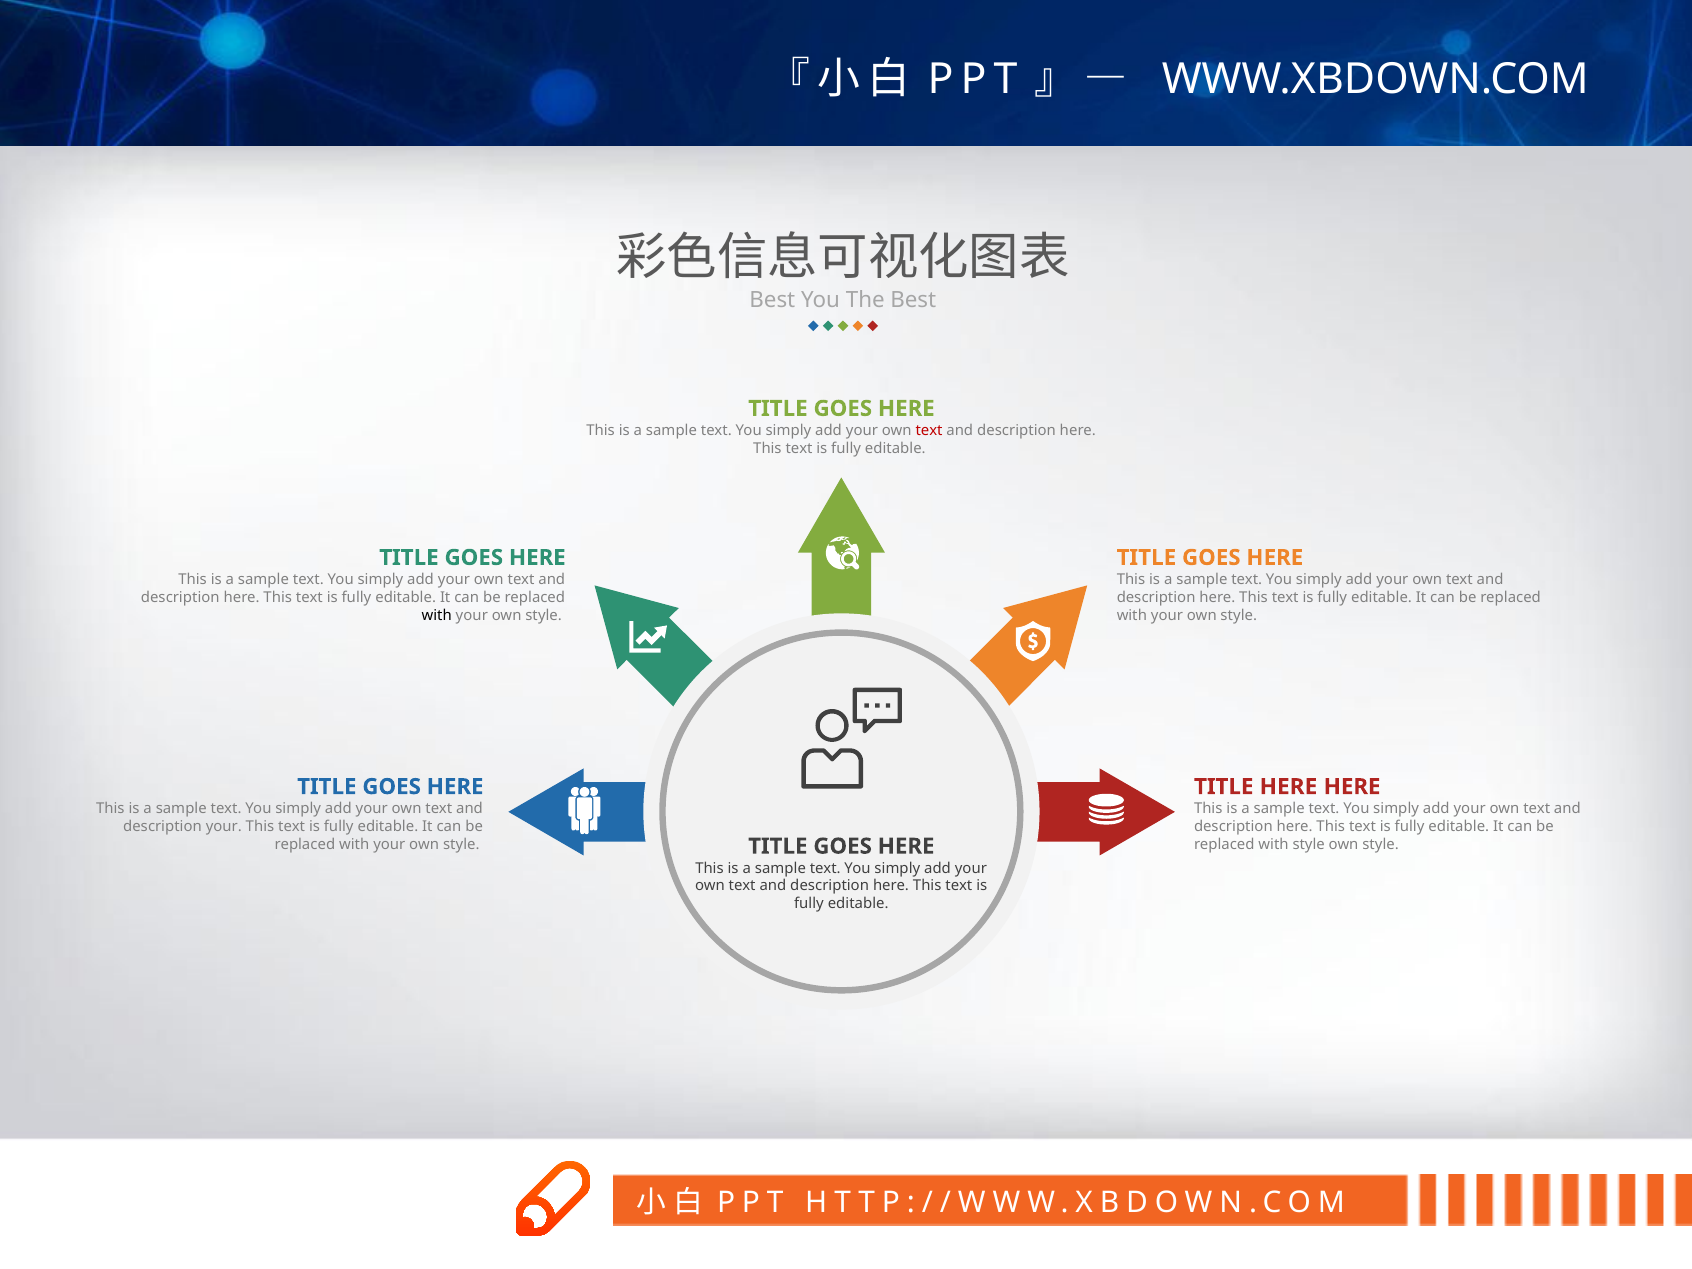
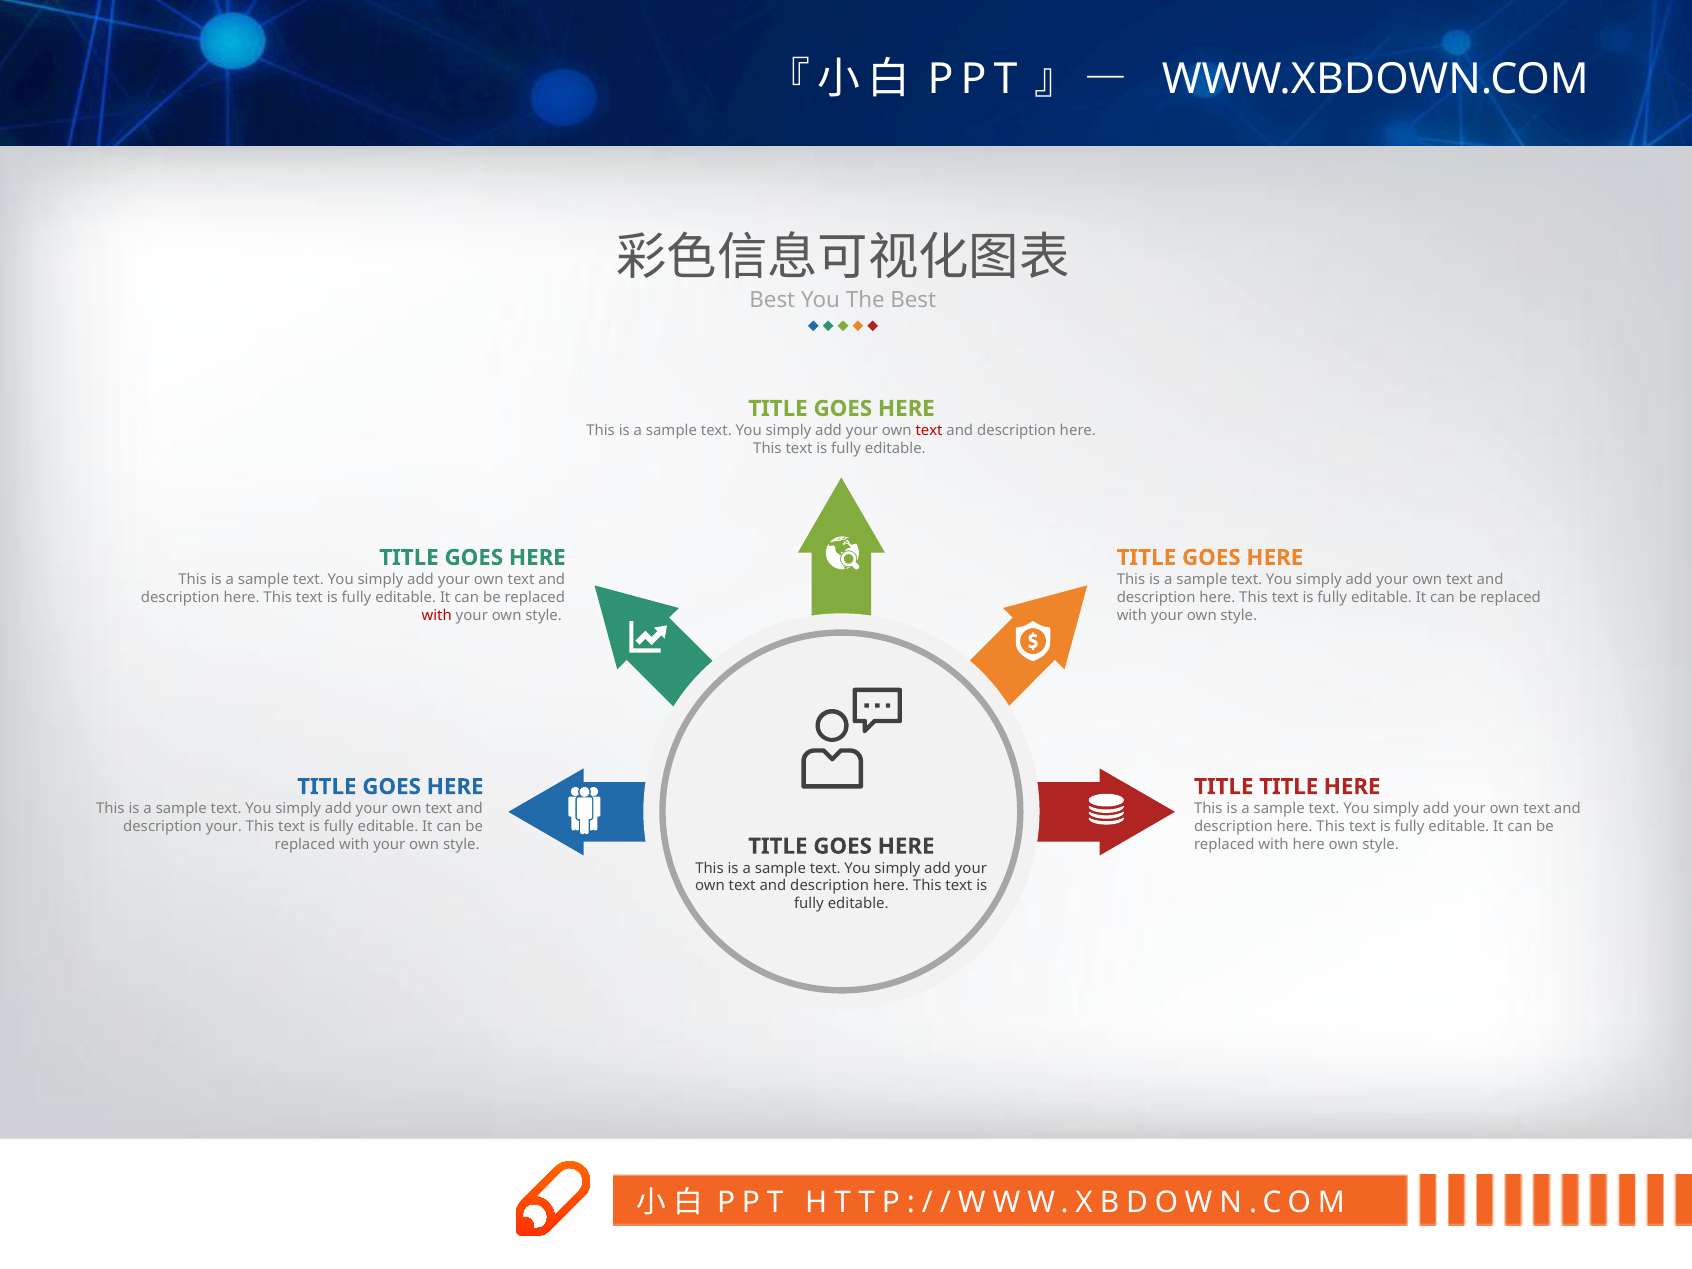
with at (437, 615) colour: black -> red
TITLE HERE: HERE -> TITLE
with style: style -> here
